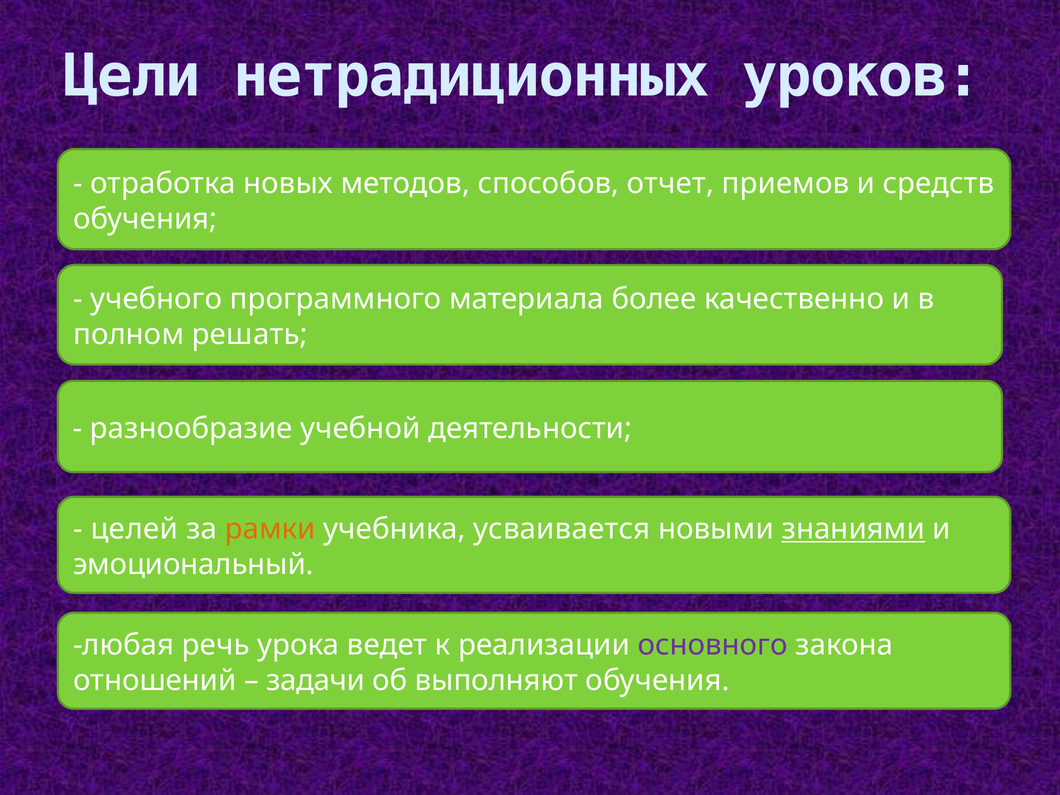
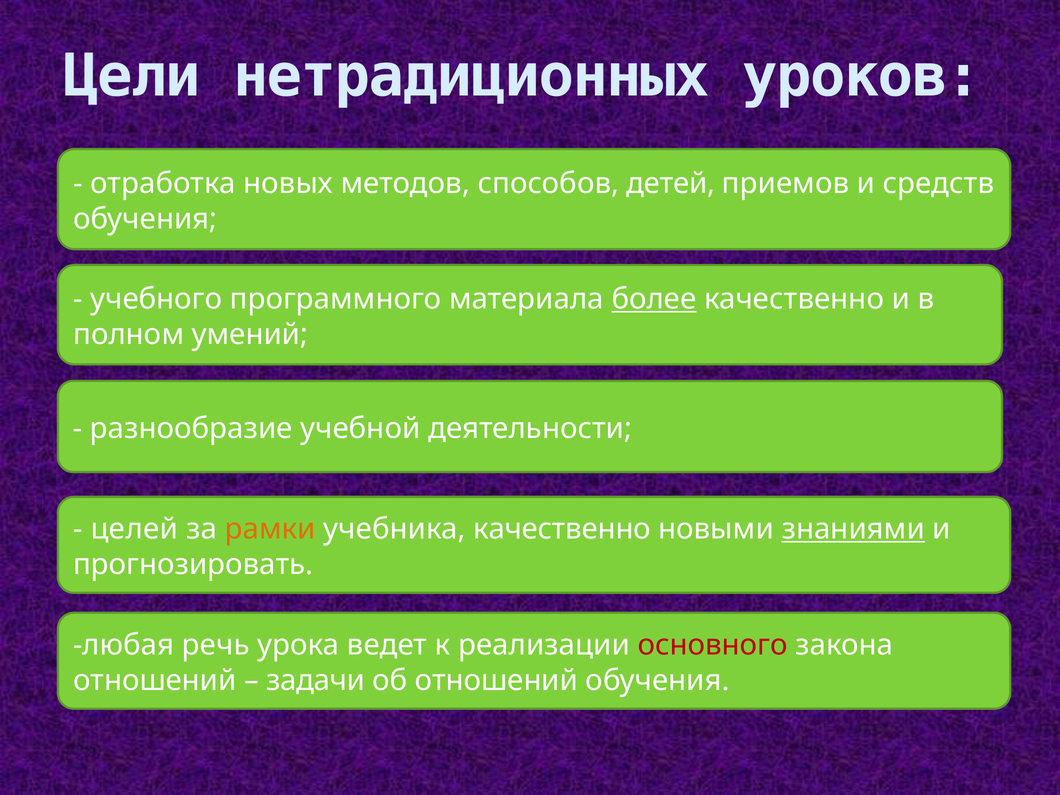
отчет: отчет -> детей
более underline: none -> present
решать: решать -> умений
учебника усваивается: усваивается -> качественно
эмоциональный: эмоциональный -> прогнозировать
основного colour: purple -> red
об выполняют: выполняют -> отношений
